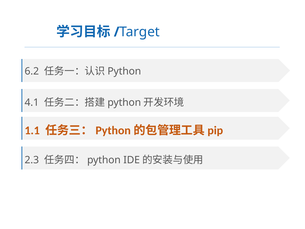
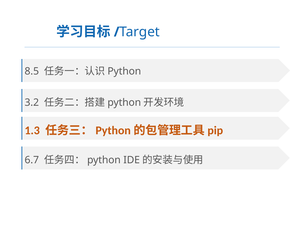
6.2: 6.2 -> 8.5
4.1: 4.1 -> 3.2
1.1: 1.1 -> 1.3
2.3: 2.3 -> 6.7
